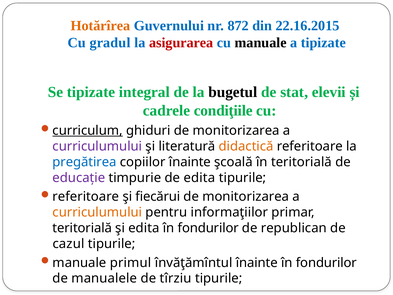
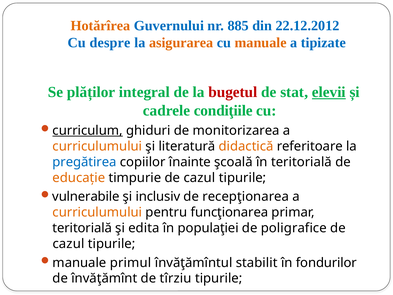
872: 872 -> 885
22.16.2015: 22.16.2015 -> 22.12.2012
gradul: gradul -> despre
asigurarea colour: red -> orange
manuale at (261, 43) colour: black -> orange
Se tipizate: tipizate -> plăților
bugetul colour: black -> red
elevii underline: none -> present
curriculumului at (97, 146) colour: purple -> orange
educație colour: purple -> orange
timpurie de edita: edita -> cazul
referitoare at (86, 196): referitoare -> vulnerabile
fiecărui: fiecărui -> inclusiv
monitorizarea at (246, 196): monitorizarea -> recepţionarea
informaţiilor: informaţiilor -> funcţionarea
fondurilor at (208, 228): fondurilor -> populaţiei
republican: republican -> poligrafice
învăţămîntul înainte: înainte -> stabilit
manualele: manualele -> învăţămînt
